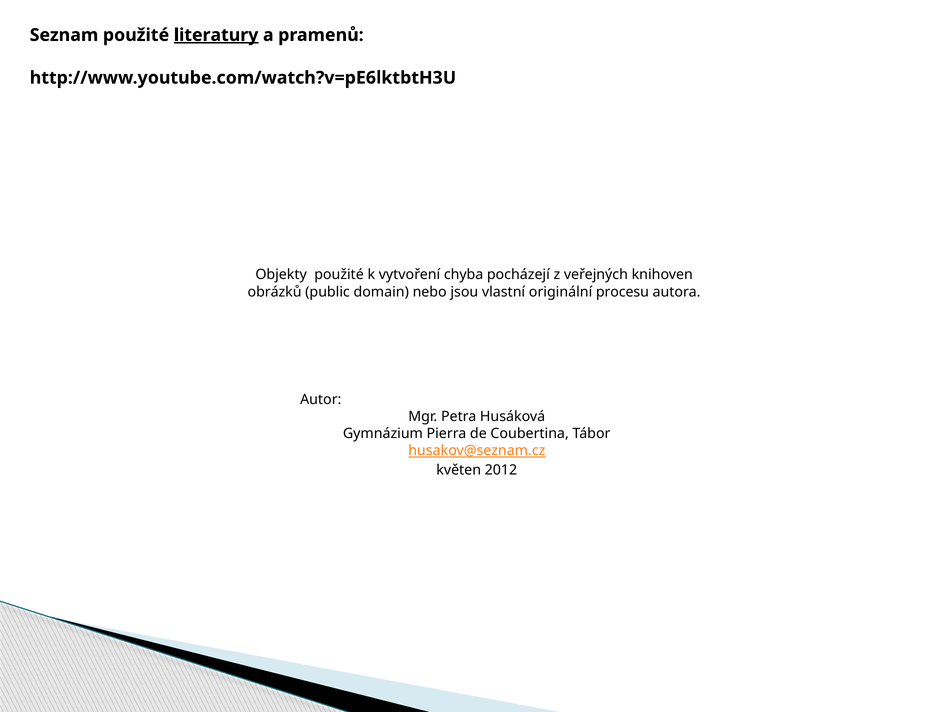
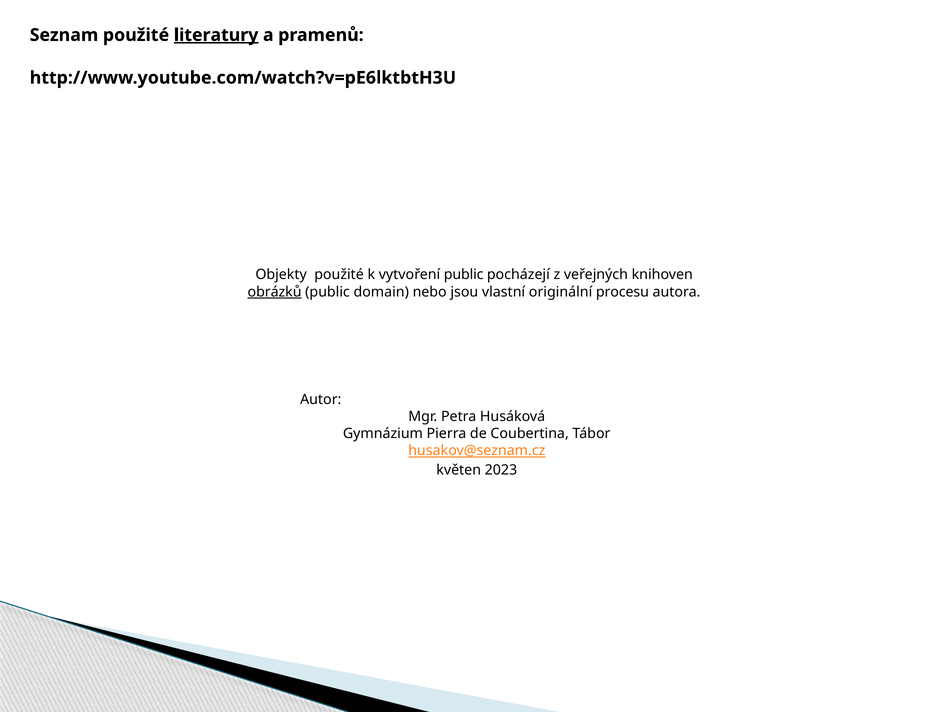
vytvoření chyba: chyba -> public
obrázků underline: none -> present
2012: 2012 -> 2023
